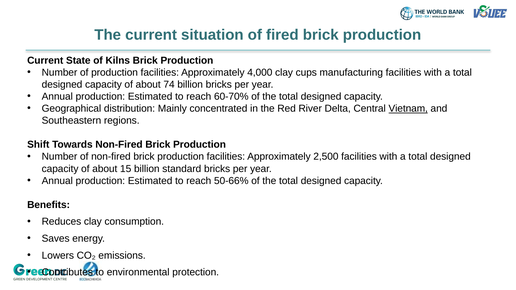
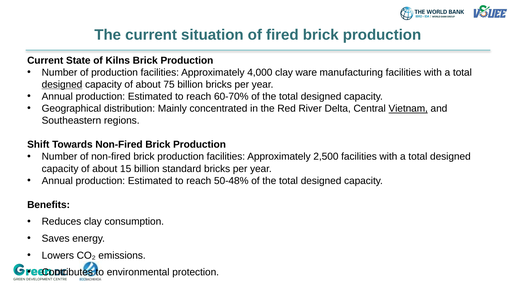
cups: cups -> ware
designed at (62, 85) underline: none -> present
74: 74 -> 75
50-66%: 50-66% -> 50-48%
